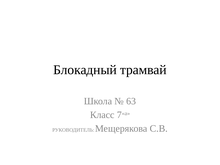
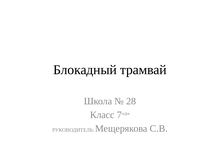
63: 63 -> 28
